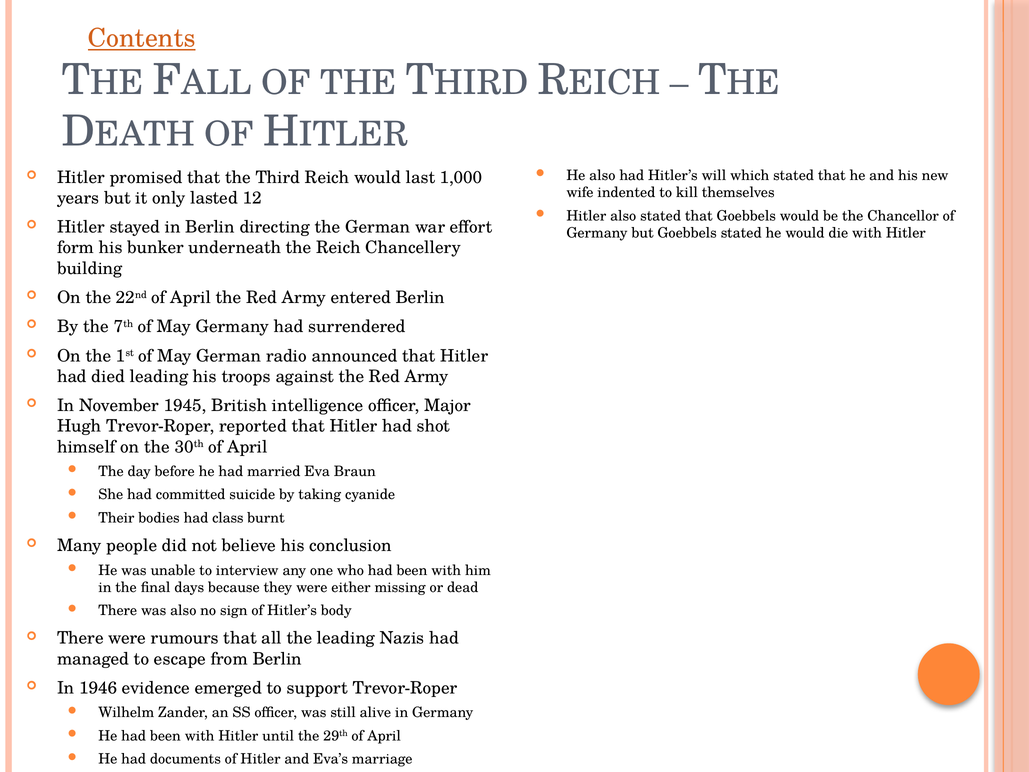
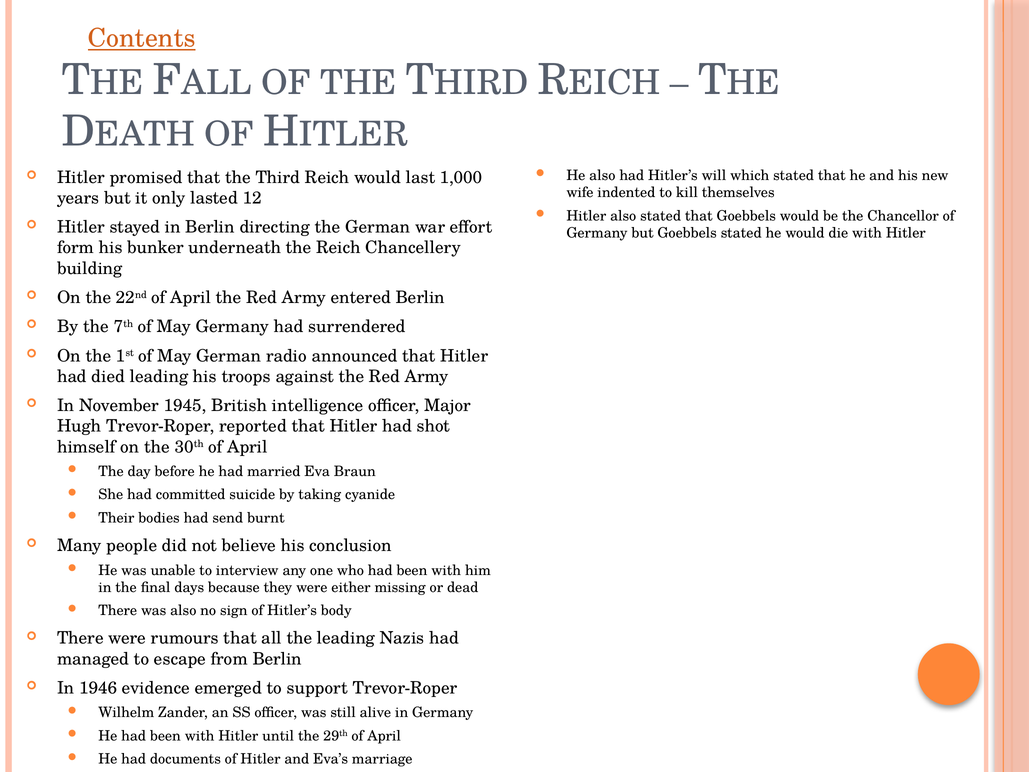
class: class -> send
